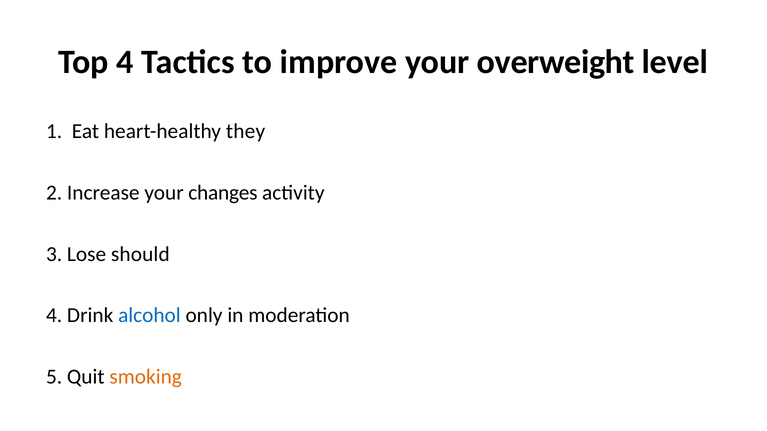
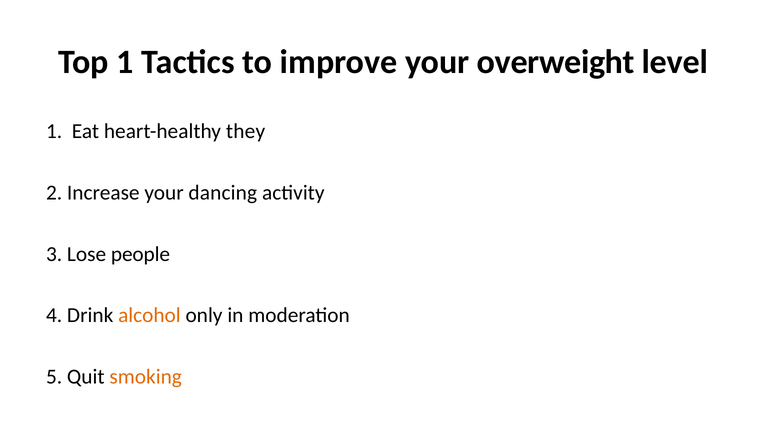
Top 4: 4 -> 1
changes: changes -> dancing
should: should -> people
alcohol colour: blue -> orange
